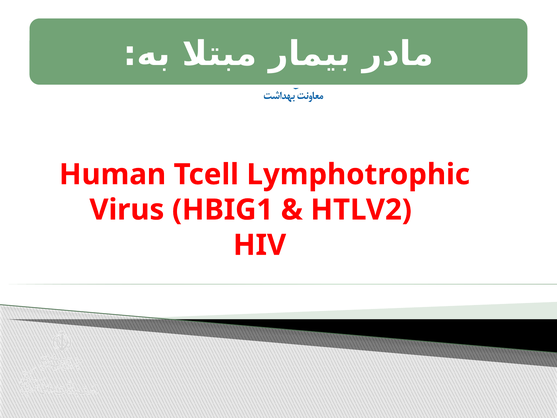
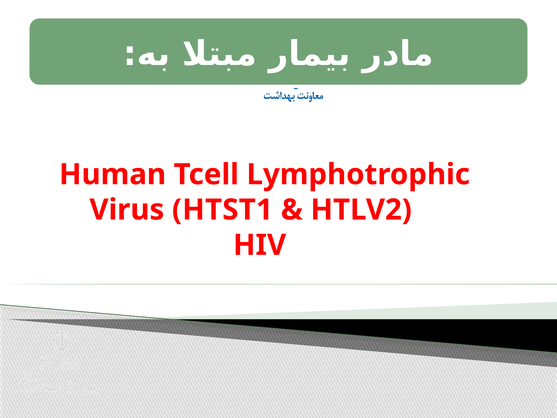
HBIG1: HBIG1 -> HTST1
